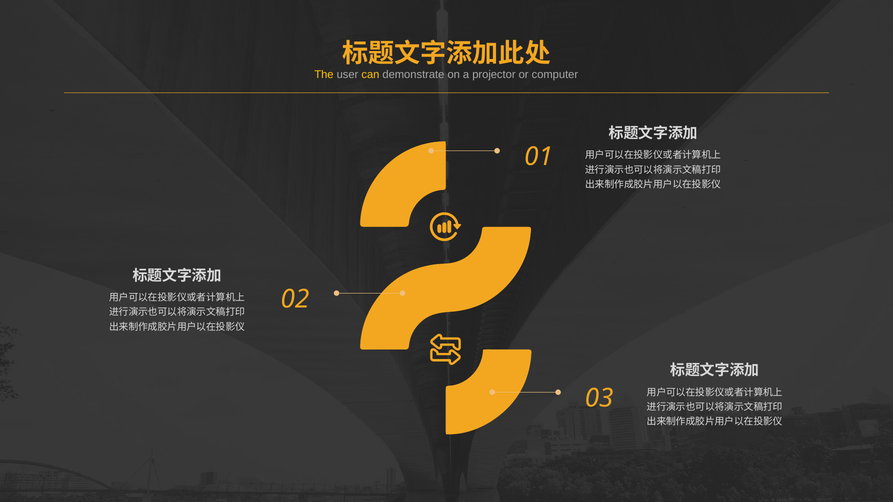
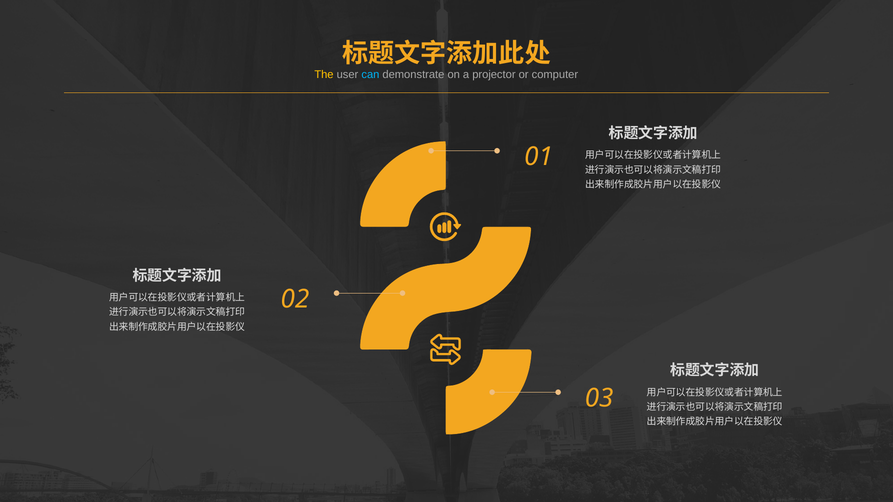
can colour: yellow -> light blue
